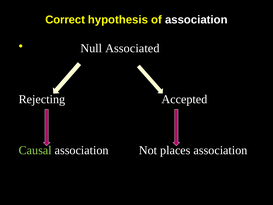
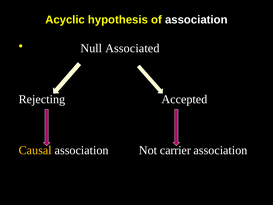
Correct: Correct -> Acyclic
Causal colour: light green -> yellow
places: places -> carrier
